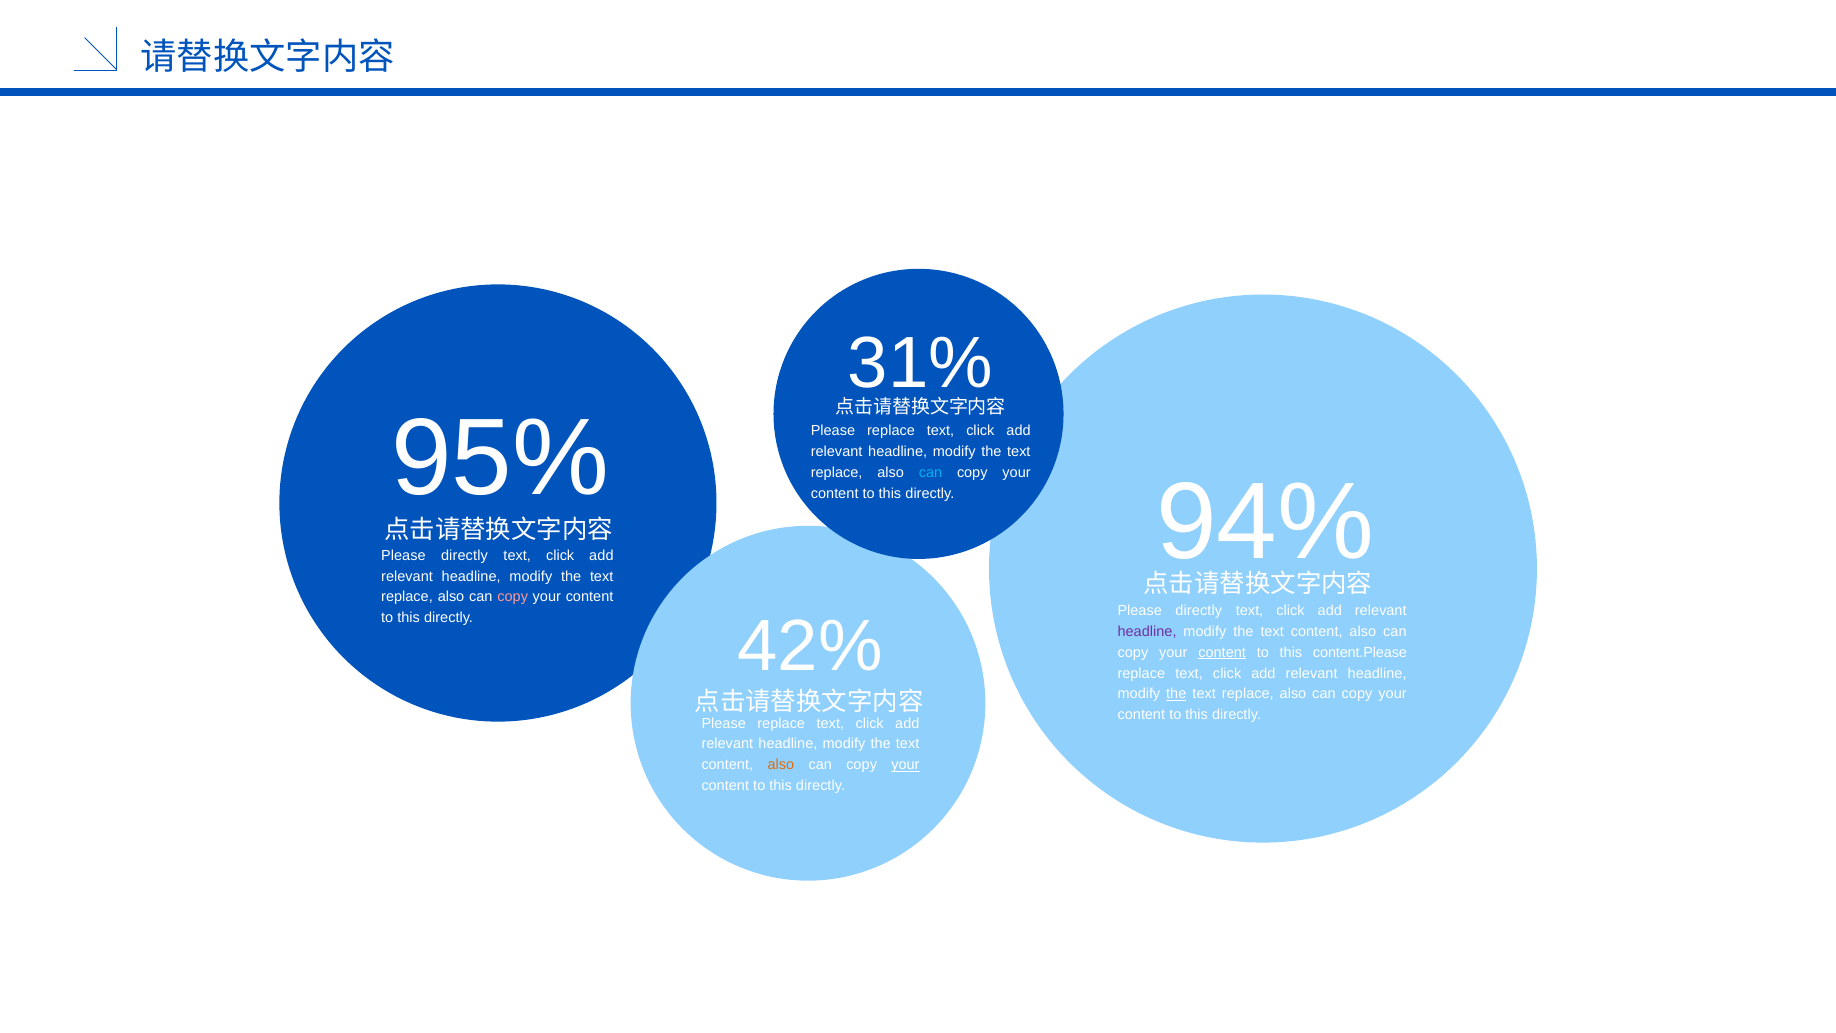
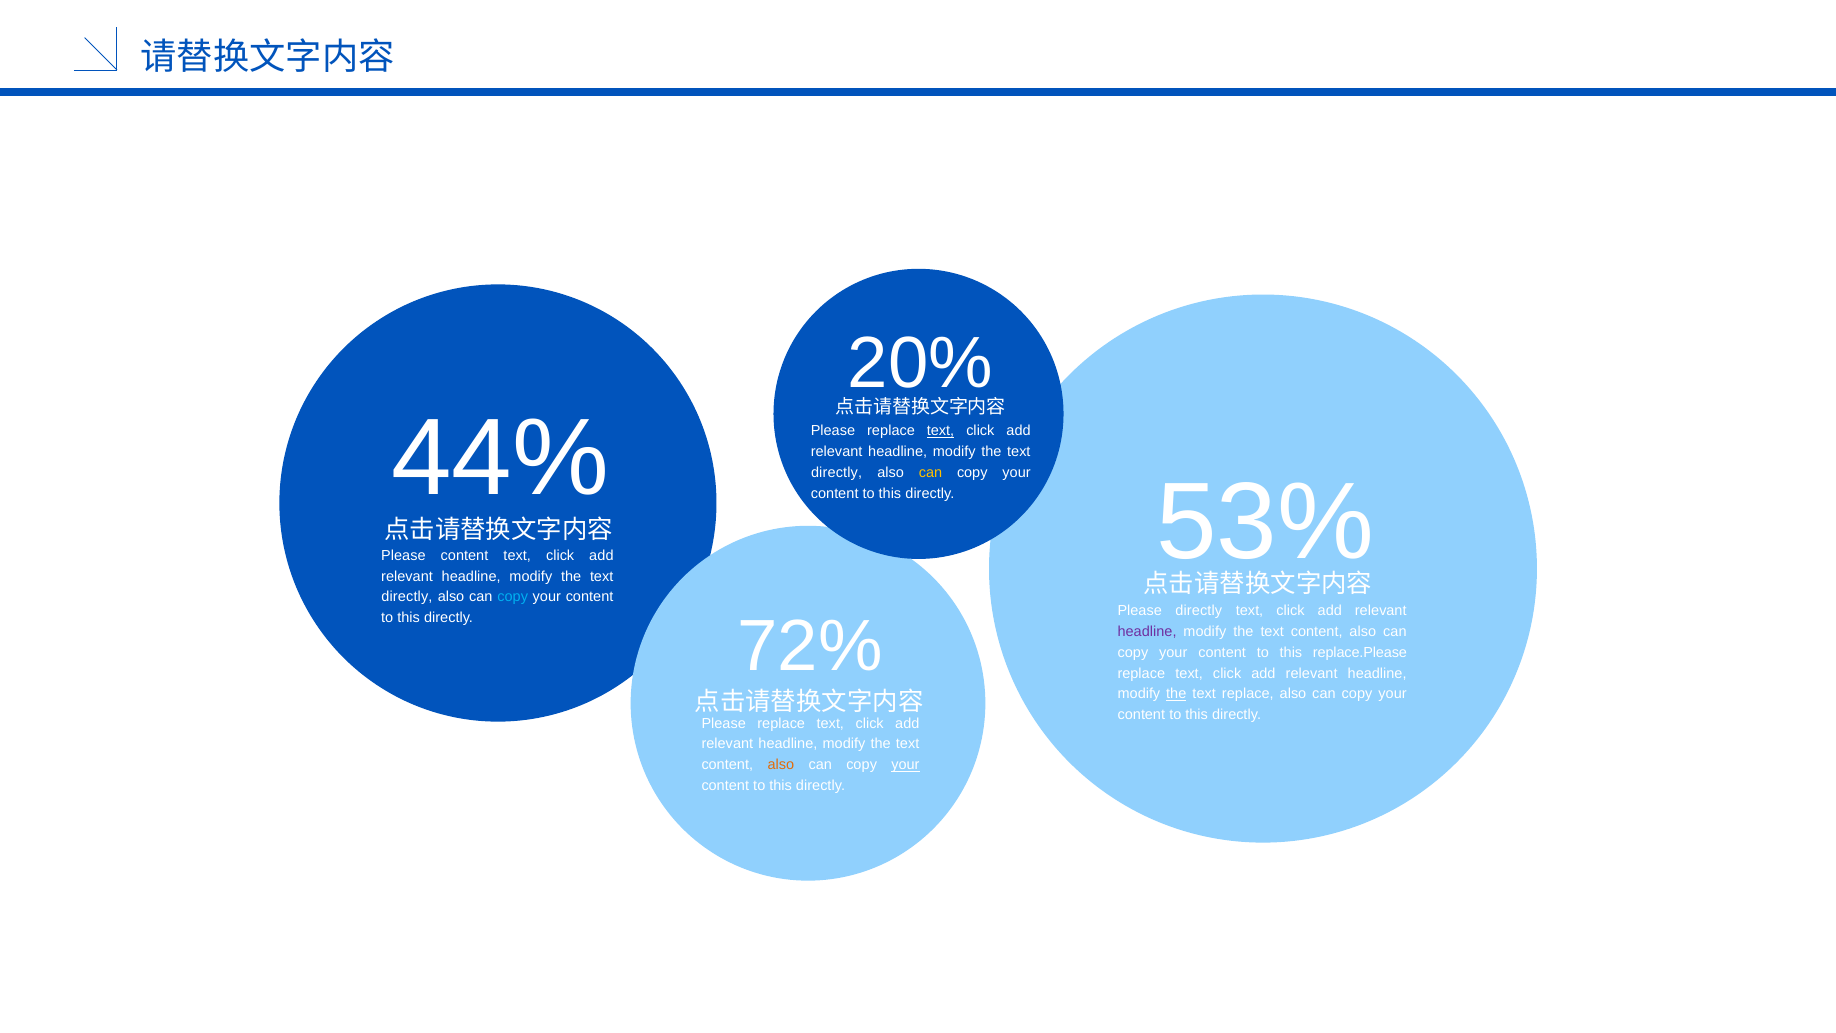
31%: 31% -> 20%
95%: 95% -> 44%
text at (941, 431) underline: none -> present
replace at (837, 473): replace -> directly
can at (930, 473) colour: light blue -> yellow
94%: 94% -> 53%
directly at (464, 555): directly -> content
replace at (407, 597): replace -> directly
copy at (513, 597) colour: pink -> light blue
42%: 42% -> 72%
content at (1222, 652) underline: present -> none
content.Please: content.Please -> replace.Please
